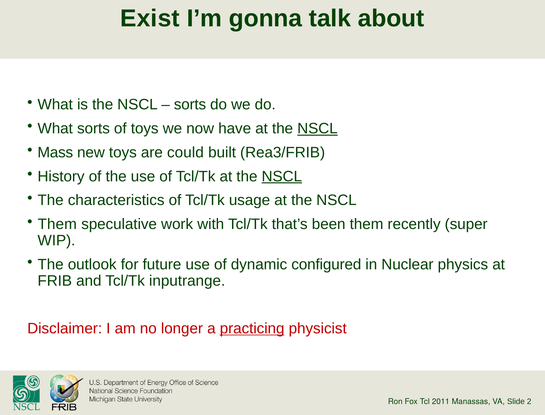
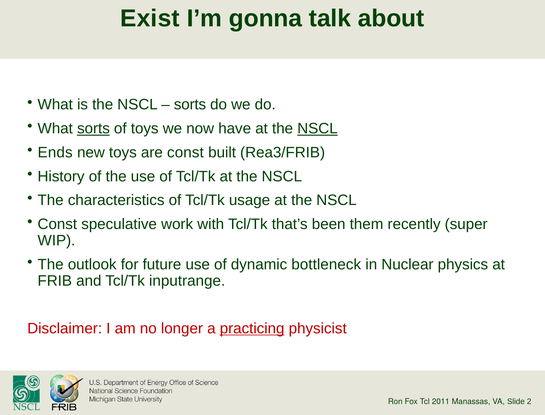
sorts at (93, 129) underline: none -> present
Mass: Mass -> Ends
are could: could -> const
NSCL at (282, 176) underline: present -> none
Them at (57, 224): Them -> Const
configured: configured -> bottleneck
